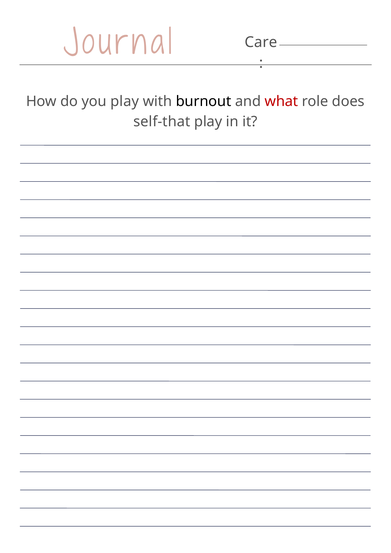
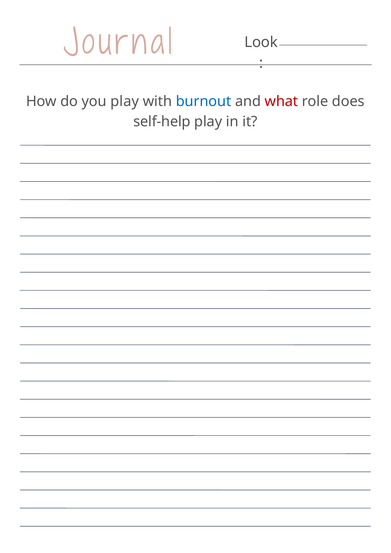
Care: Care -> Look
burnout colour: black -> blue
self-that: self-that -> self-help
